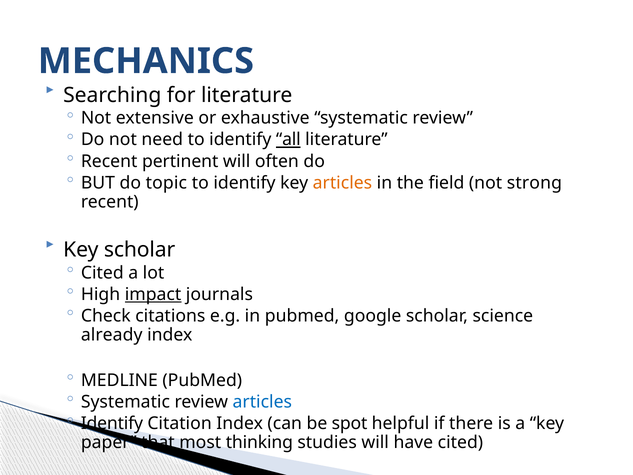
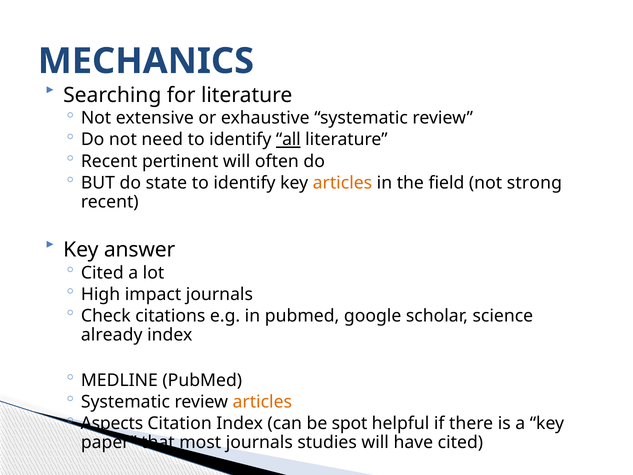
topic: topic -> state
Key scholar: scholar -> answer
impact underline: present -> none
articles at (262, 402) colour: blue -> orange
Identify at (112, 423): Identify -> Aspects
most thinking: thinking -> journals
